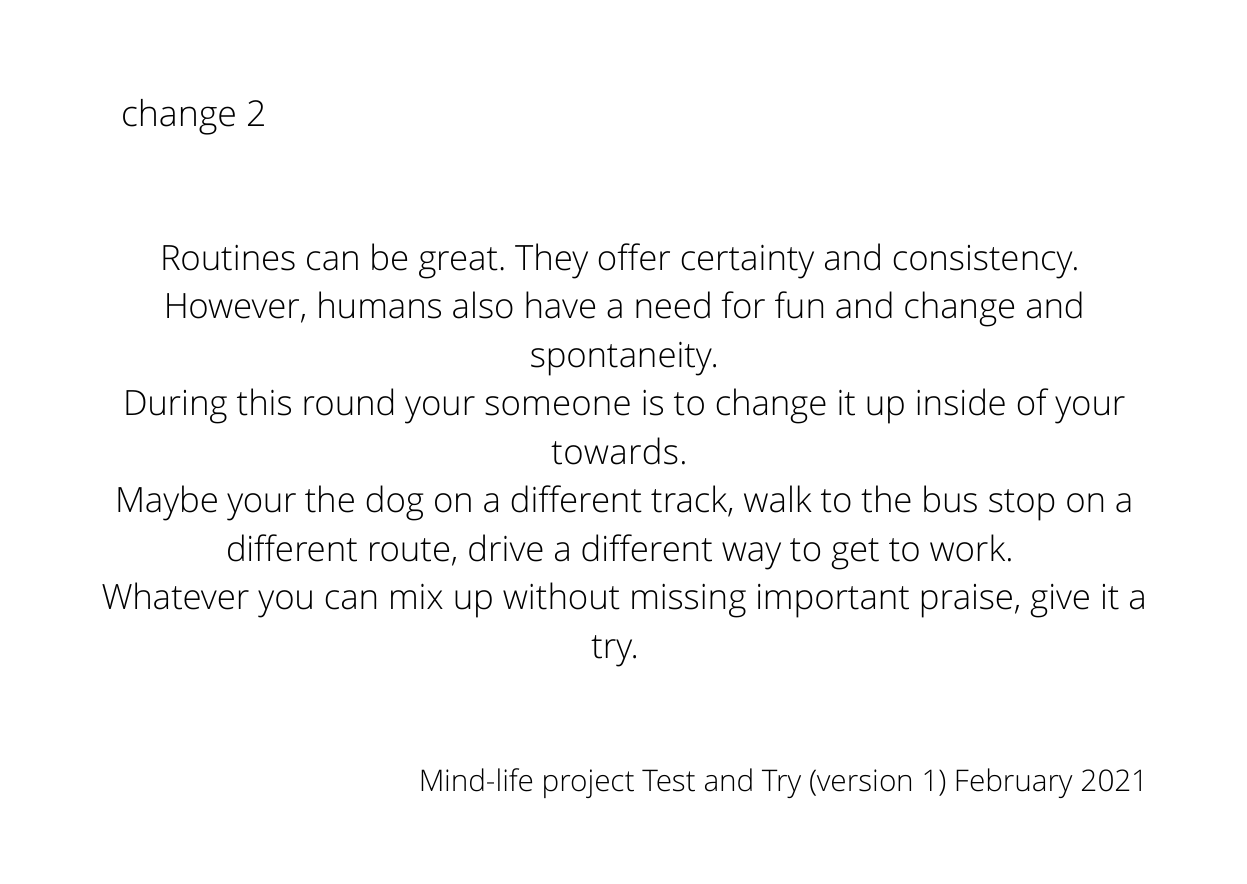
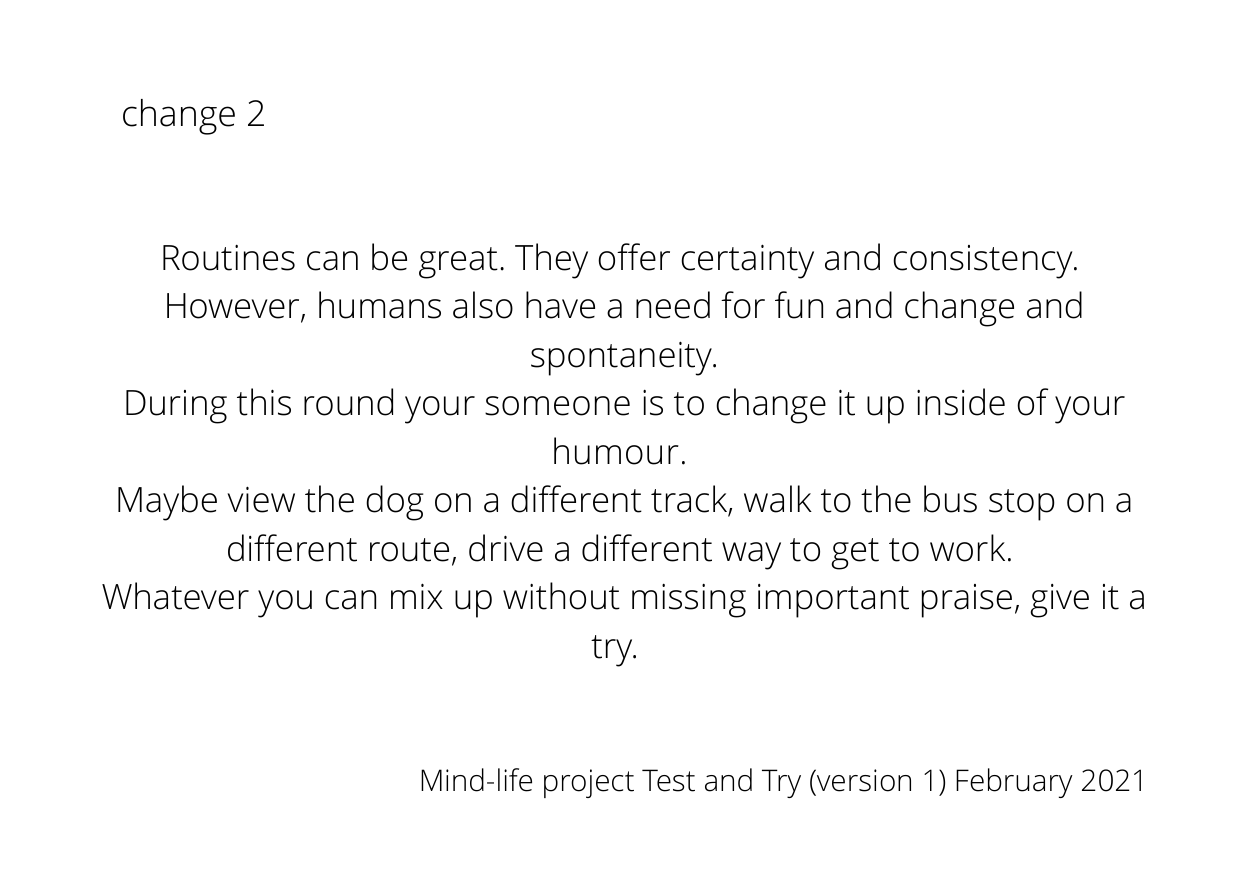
towards: towards -> humour
Maybe your: your -> view
